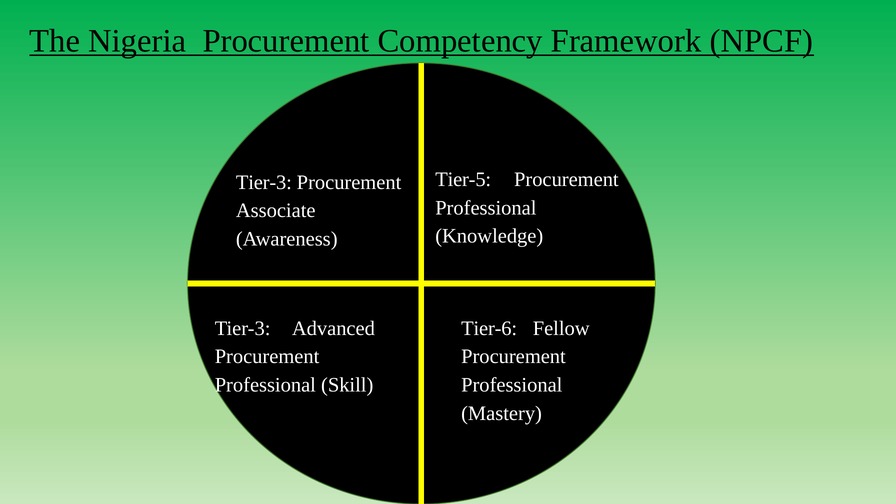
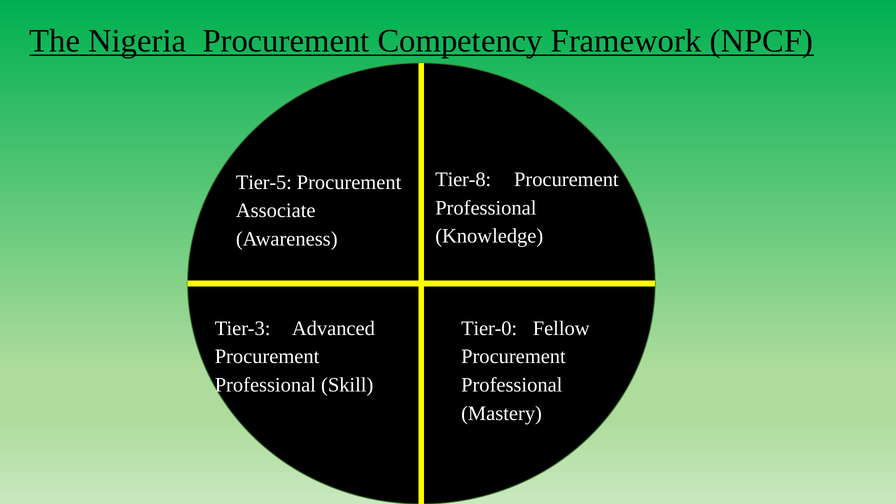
Tier-5: Tier-5 -> Tier-8
Tier-3 at (264, 182): Tier-3 -> Tier-5
Tier-6: Tier-6 -> Tier-0
